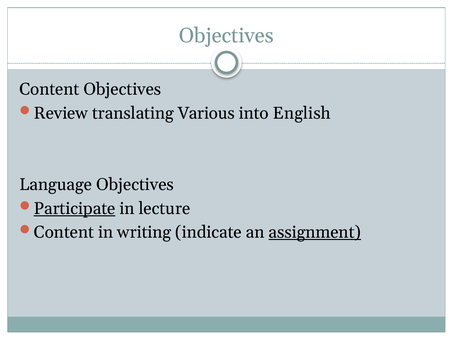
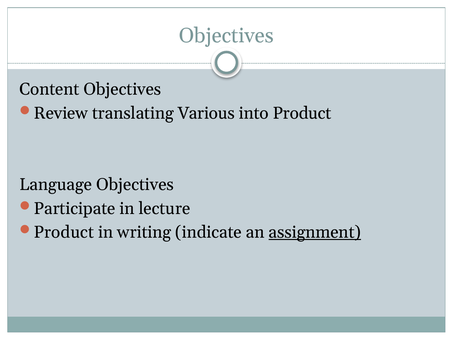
into English: English -> Product
Participate underline: present -> none
Content at (64, 232): Content -> Product
